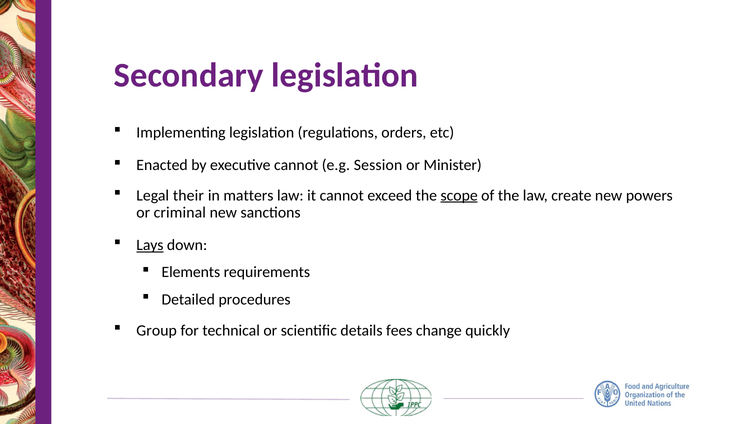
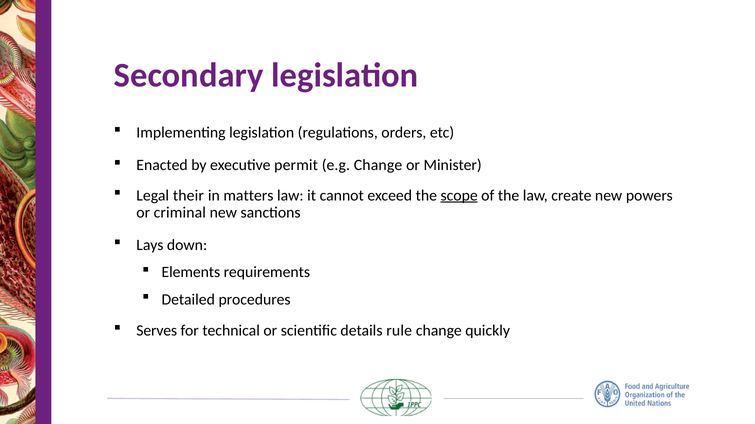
executive cannot: cannot -> permit
e.g Session: Session -> Change
Lays underline: present -> none
Group: Group -> Serves
fees: fees -> rule
